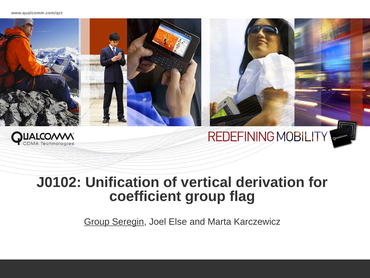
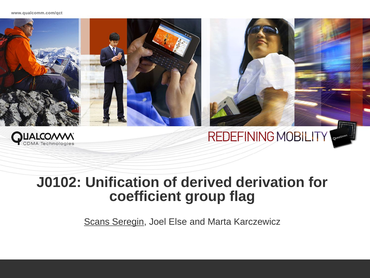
vertical: vertical -> derived
Group at (97, 221): Group -> Scans
